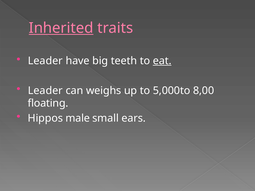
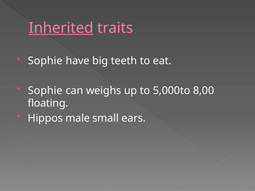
Leader at (45, 61): Leader -> Sophie
eat underline: present -> none
Leader at (45, 91): Leader -> Sophie
